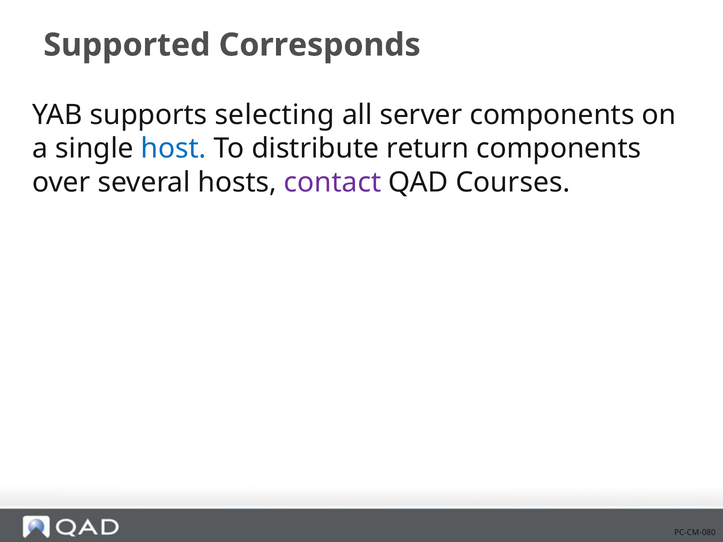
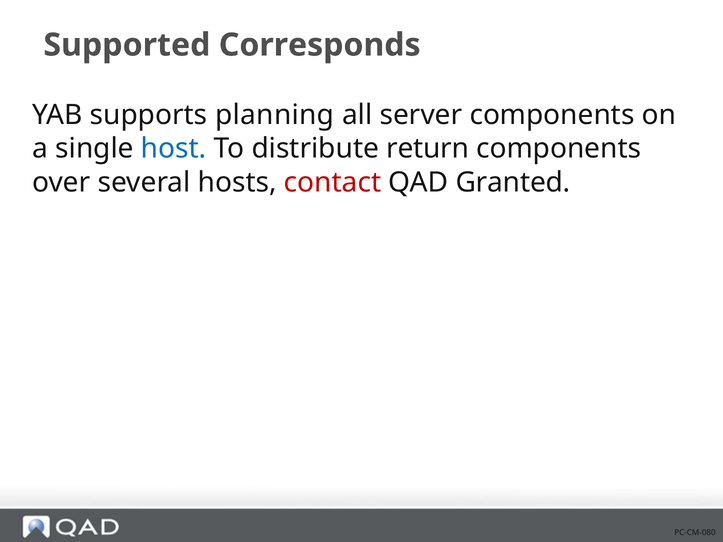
selecting: selecting -> planning
contact colour: purple -> red
Courses: Courses -> Granted
